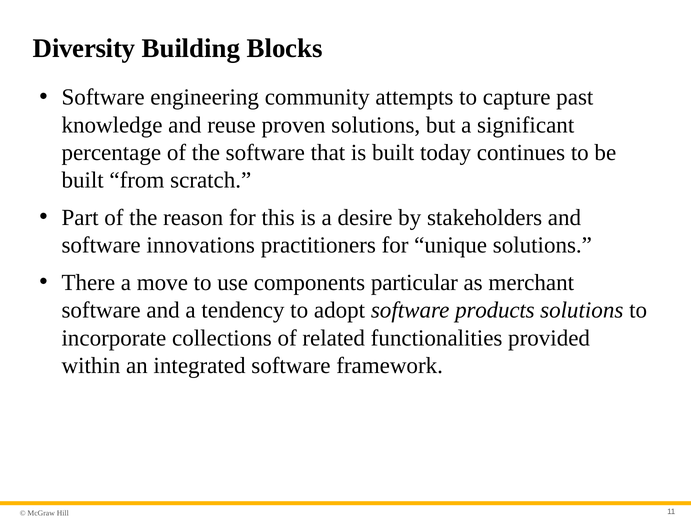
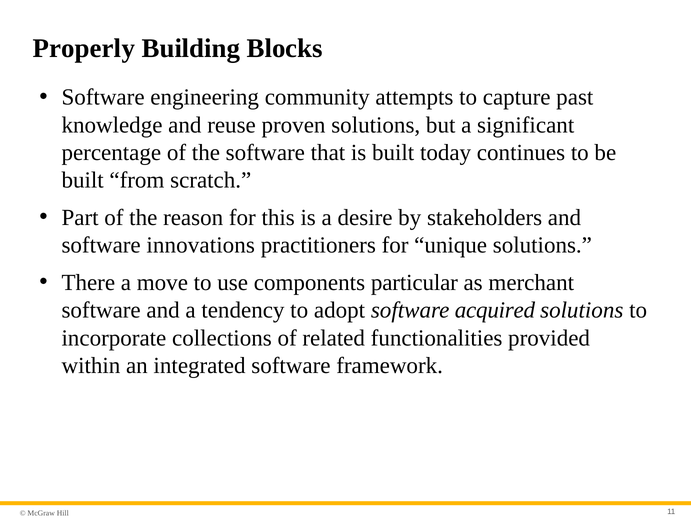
Diversity: Diversity -> Properly
products: products -> acquired
